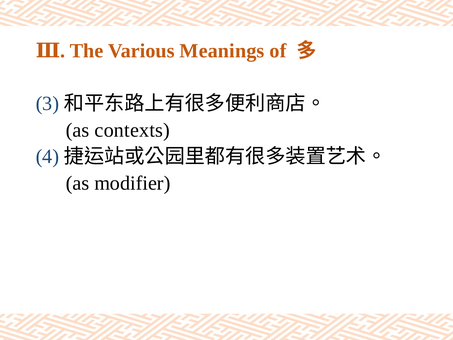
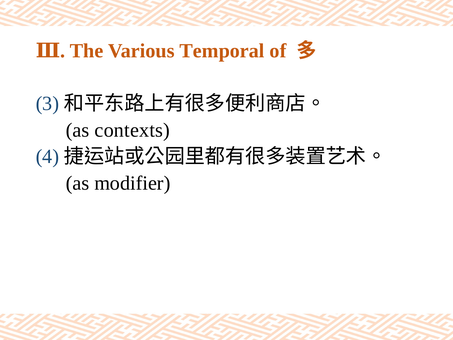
Meanings: Meanings -> Temporal
